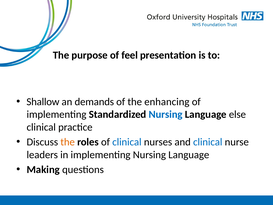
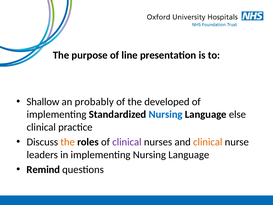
feel: feel -> line
demands: demands -> probably
enhancing: enhancing -> developed
clinical at (127, 142) colour: blue -> purple
clinical at (208, 142) colour: blue -> orange
Making: Making -> Remind
